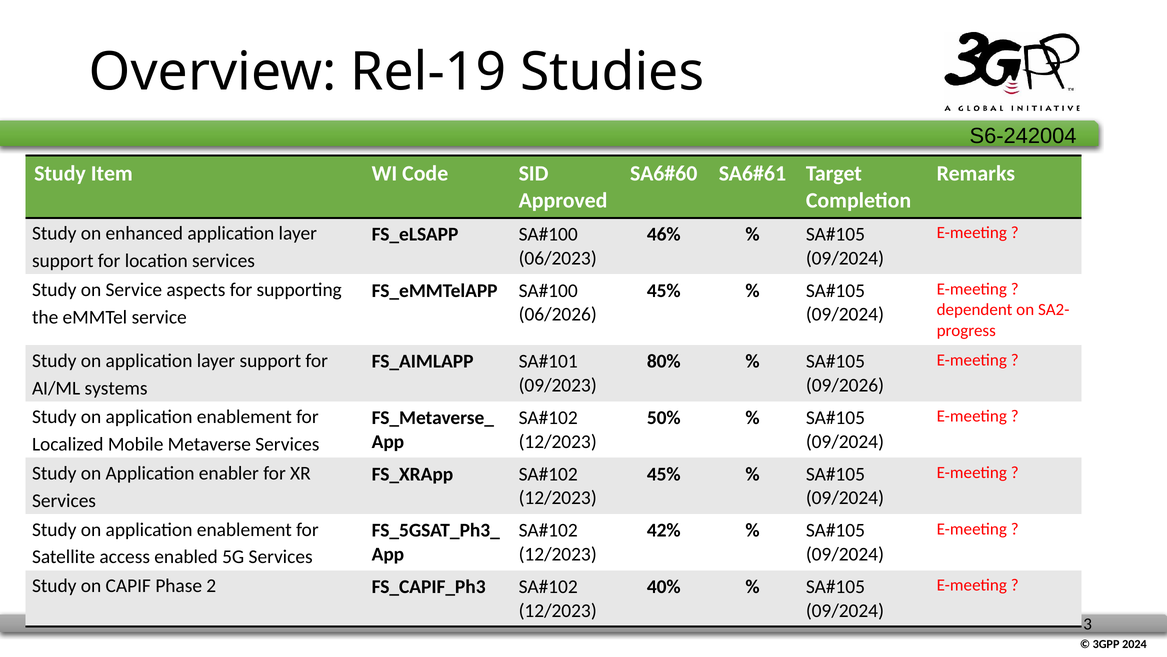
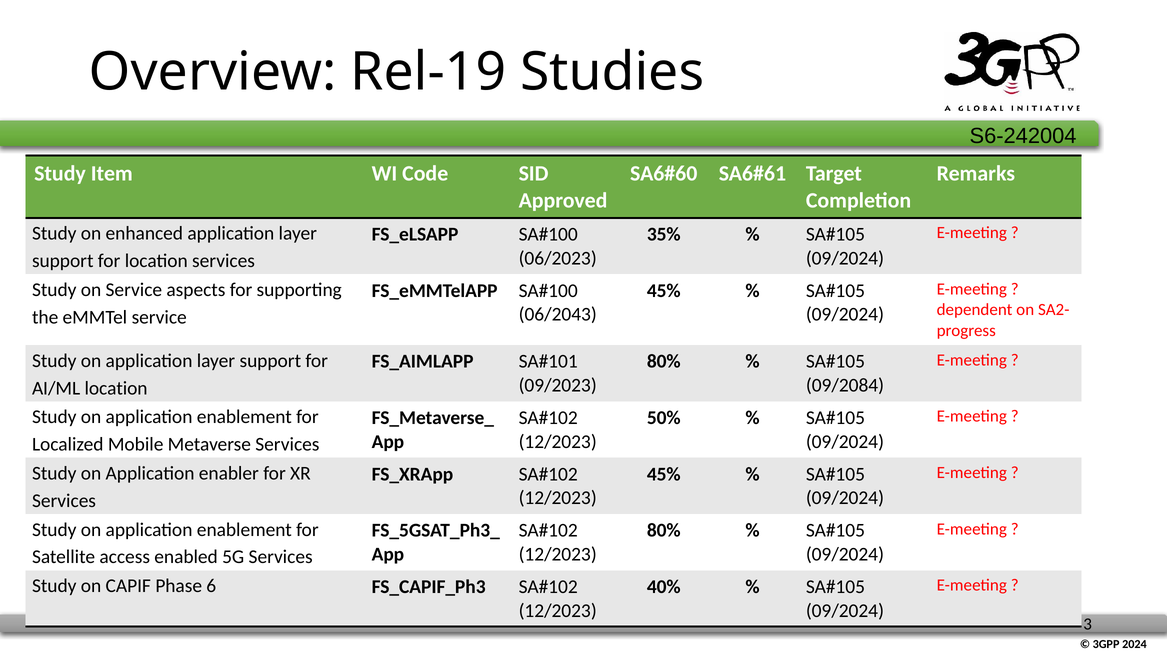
46%: 46% -> 35%
06/2026: 06/2026 -> 06/2043
09/2026: 09/2026 -> 09/2084
AI/ML systems: systems -> location
42% at (664, 530): 42% -> 80%
2: 2 -> 6
